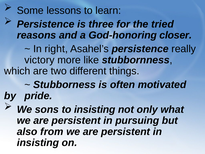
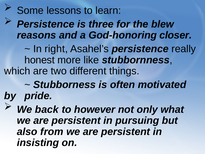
tried: tried -> blew
victory: victory -> honest
sons: sons -> back
to insisting: insisting -> however
